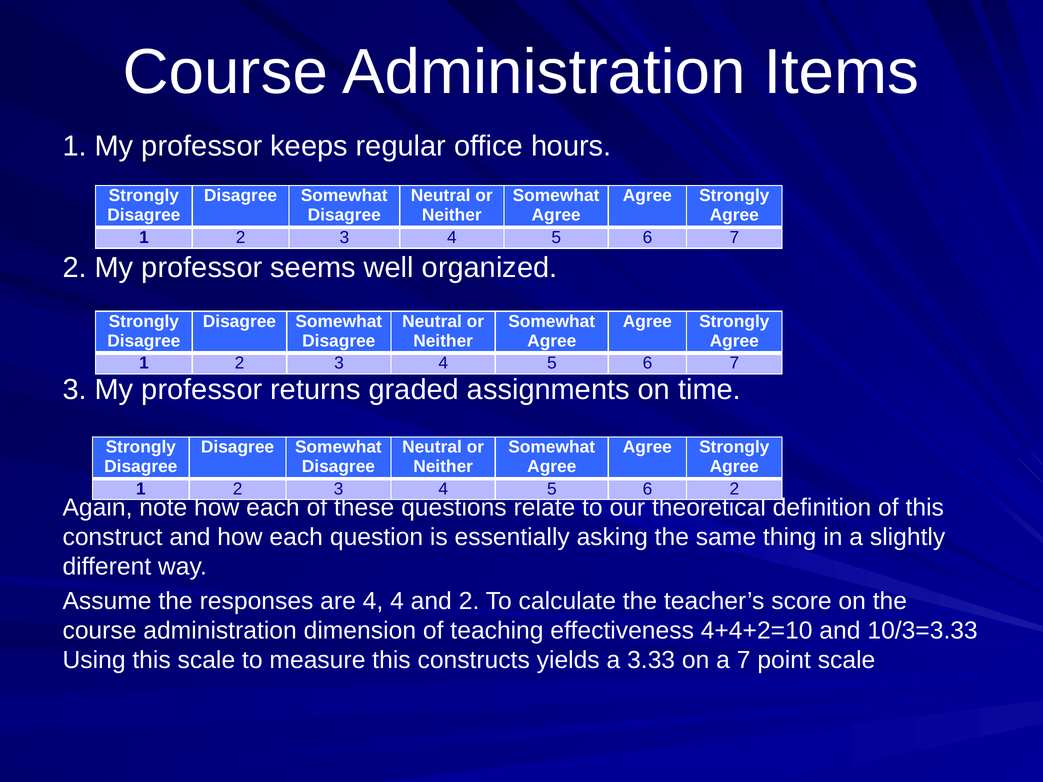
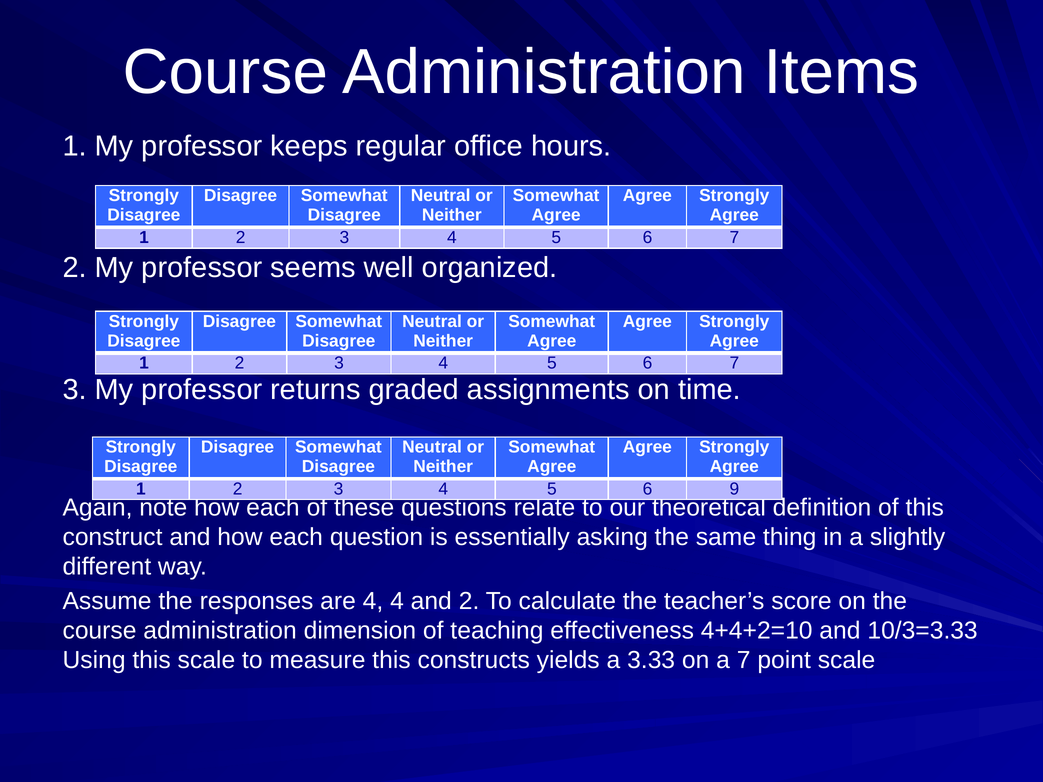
6 2: 2 -> 9
